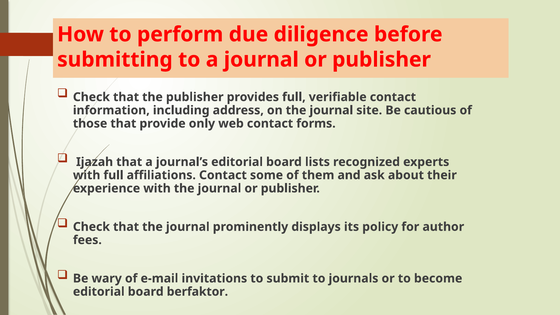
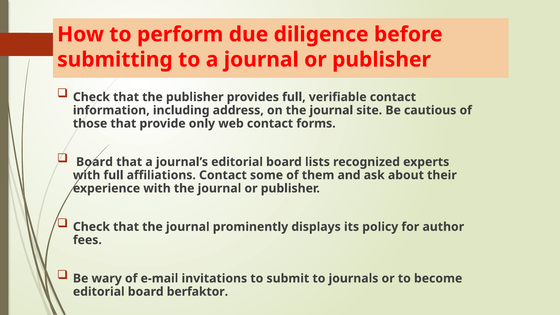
Ijazah at (95, 162): Ijazah -> Board
